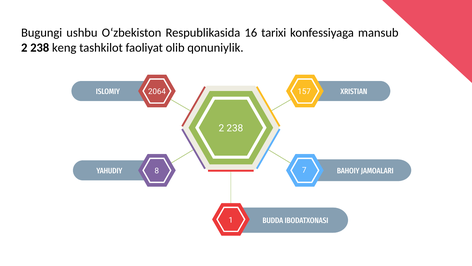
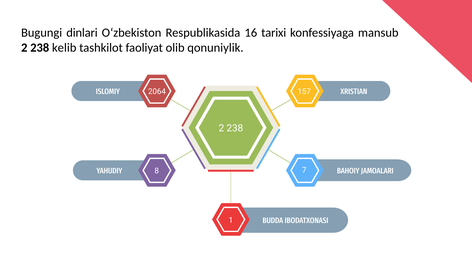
ushbu: ushbu -> dinlari
keng: keng -> kelib
